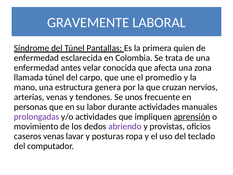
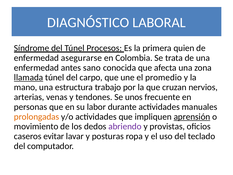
GRAVEMENTE: GRAVEMENTE -> DIAGNÓSTICO
Pantallas: Pantallas -> Procesos
esclarecida: esclarecida -> asegurarse
velar: velar -> sano
llamada underline: none -> present
genera: genera -> trabajo
prolongadas colour: purple -> orange
caseros venas: venas -> evitar
